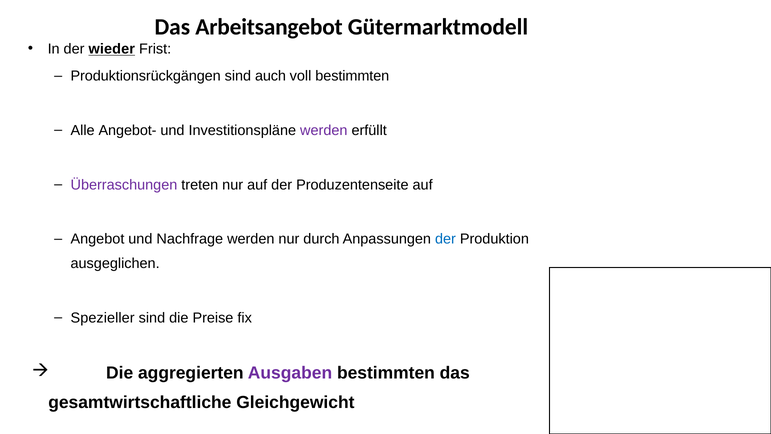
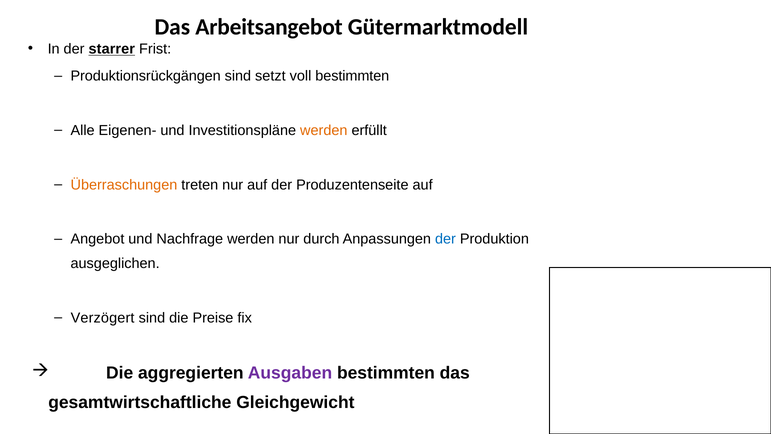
wieder: wieder -> starrer
auch: auch -> setzt
Angebot-: Angebot- -> Eigenen-
werden at (324, 130) colour: purple -> orange
Überraschungen colour: purple -> orange
Spezieller: Spezieller -> Verzögert
